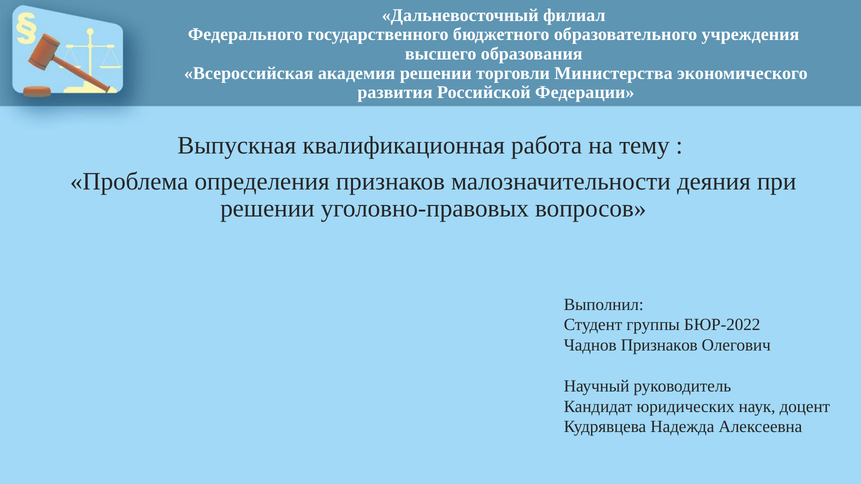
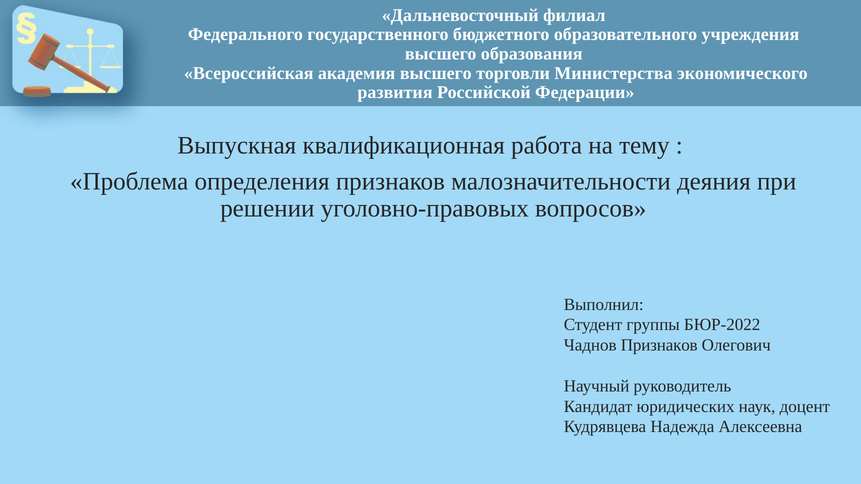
академия решении: решении -> высшего
